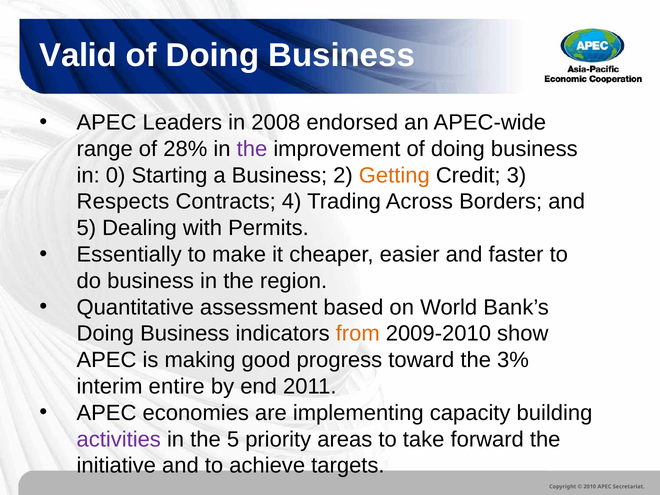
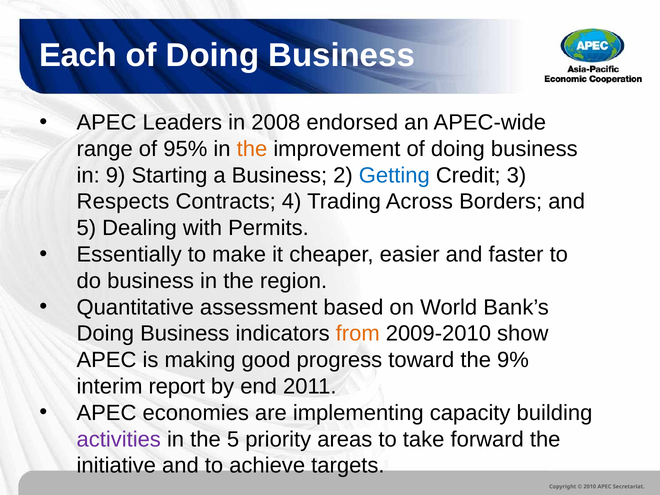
Valid: Valid -> Each
28%: 28% -> 95%
the at (252, 149) colour: purple -> orange
0: 0 -> 9
Getting colour: orange -> blue
3%: 3% -> 9%
entire: entire -> report
